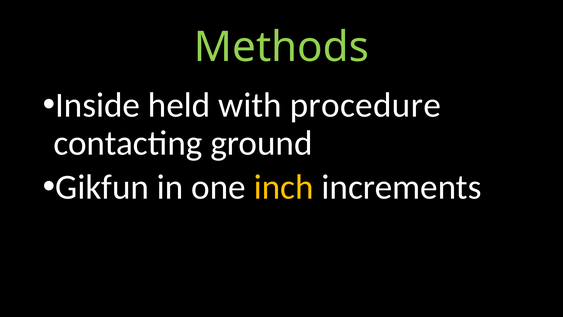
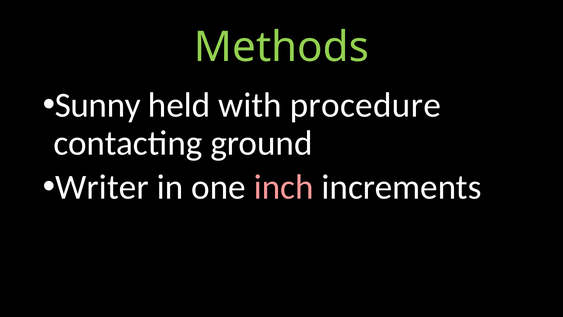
Inside: Inside -> Sunny
Gikfun: Gikfun -> Writer
inch colour: yellow -> pink
